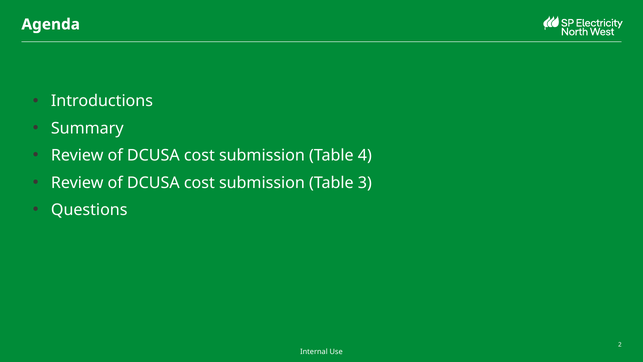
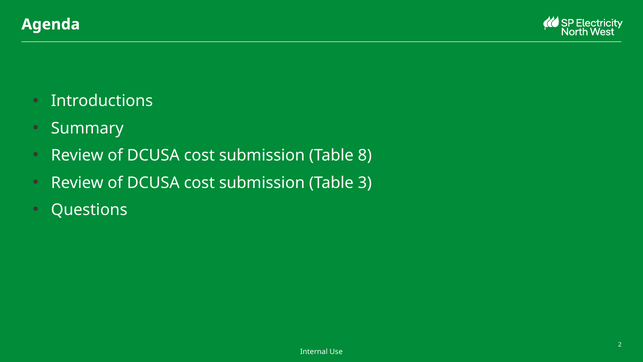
4: 4 -> 8
